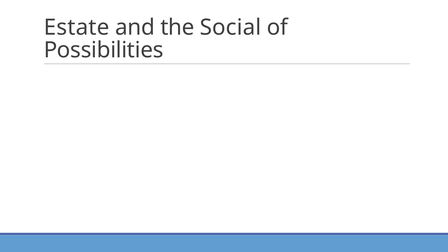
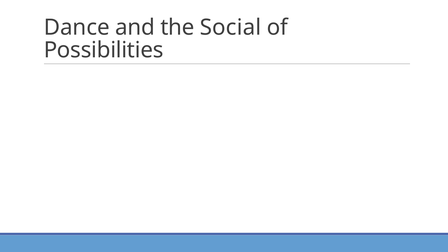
Estate: Estate -> Dance
